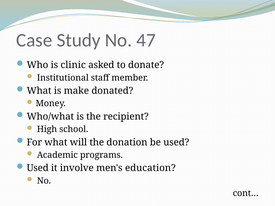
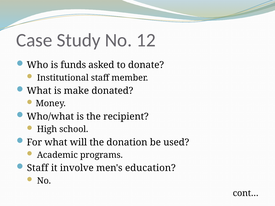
47: 47 -> 12
clinic: clinic -> funds
Used at (38, 168): Used -> Staff
